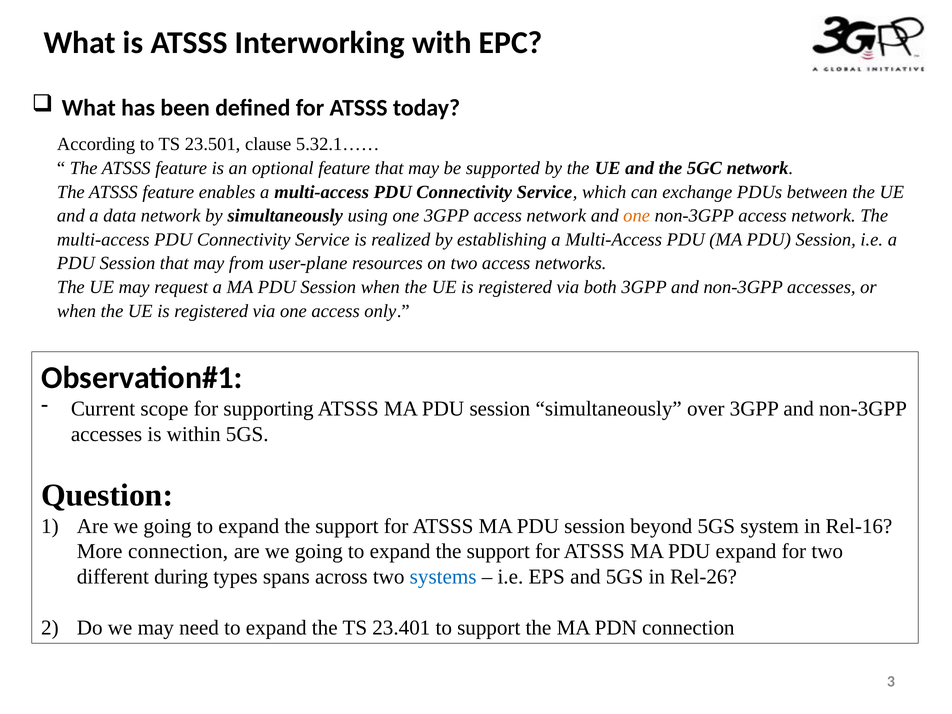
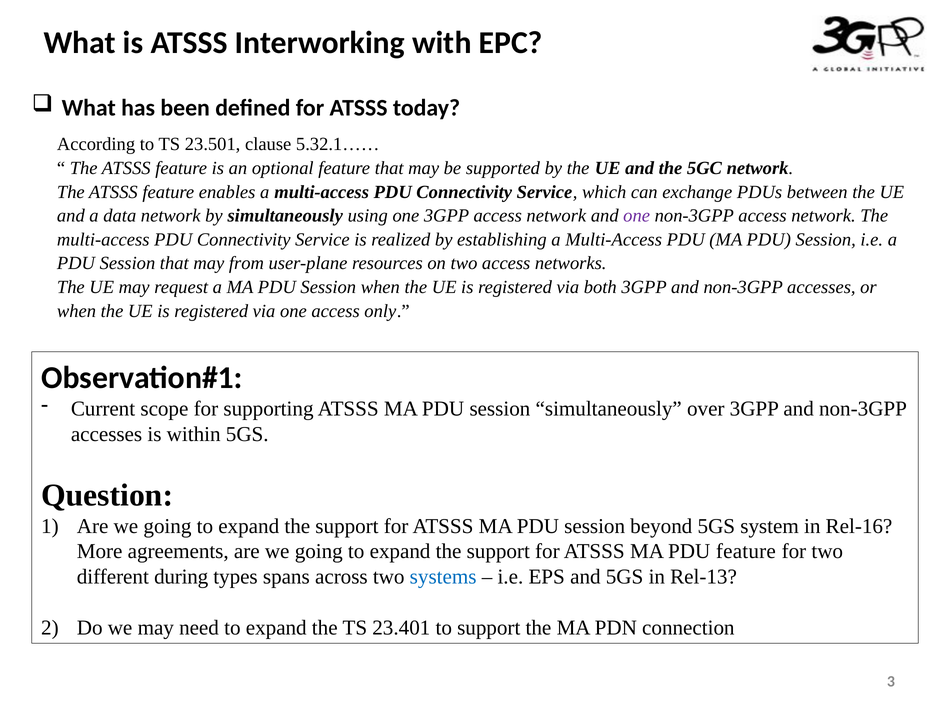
one at (637, 216) colour: orange -> purple
More connection: connection -> agreements
PDU expand: expand -> feature
Rel-26: Rel-26 -> Rel-13
